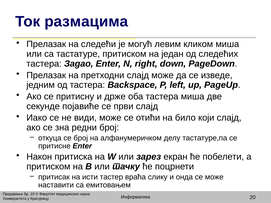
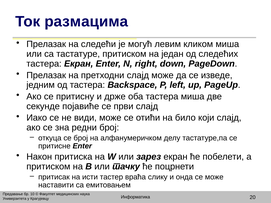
тастера Задао: Задао -> Екран
